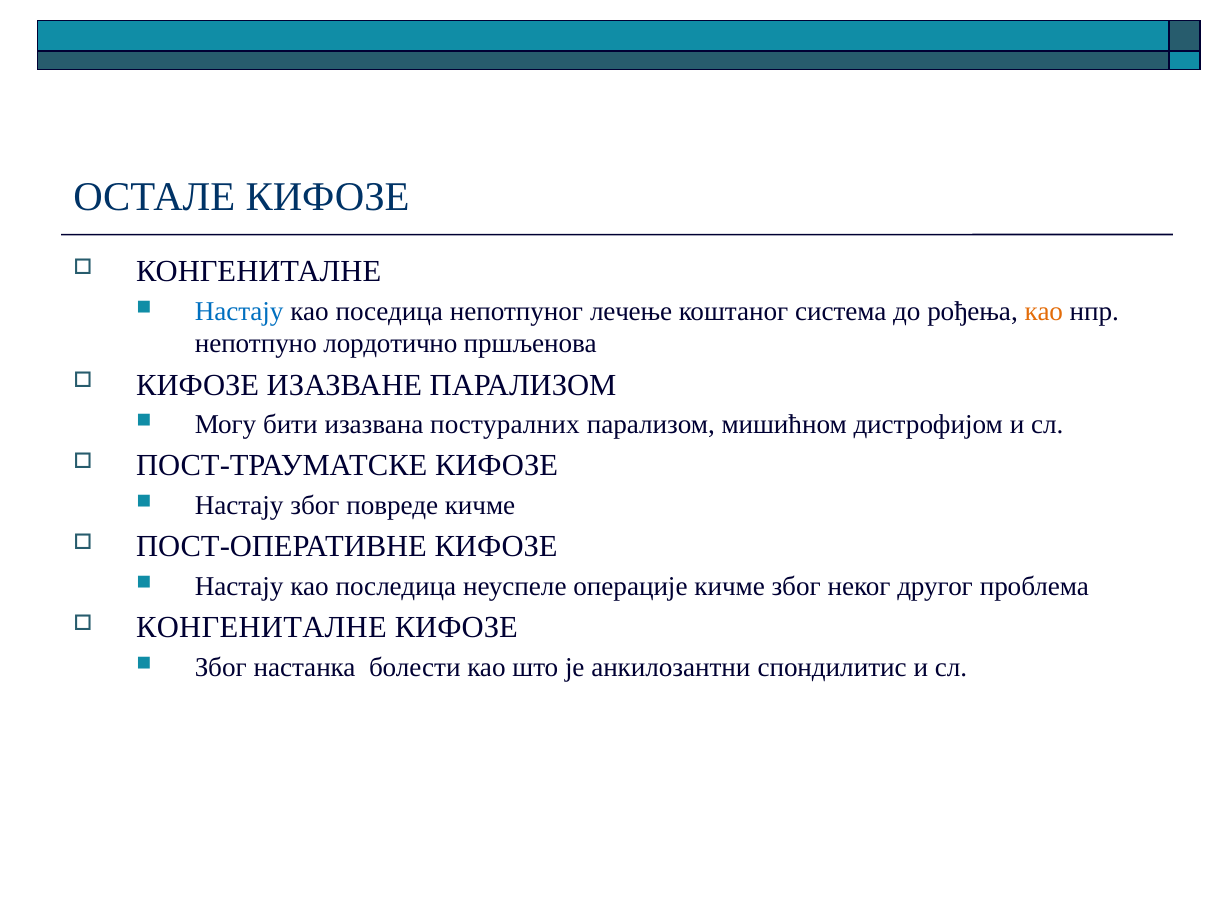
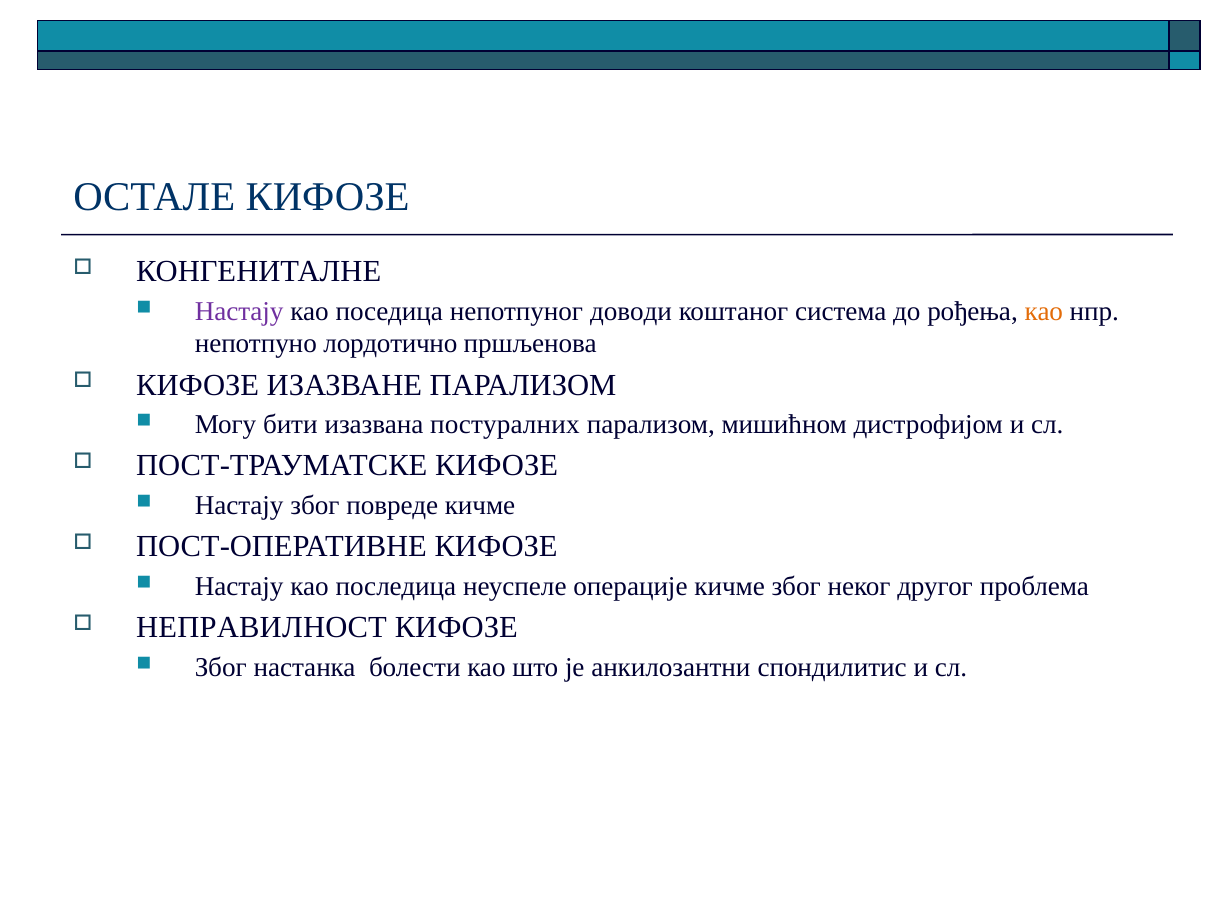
Настају at (239, 311) colour: blue -> purple
лечење: лечење -> доводи
КОНГЕНИТАЛНЕ at (261, 628): КОНГЕНИТАЛНЕ -> НЕПРАВИЛНОСТ
